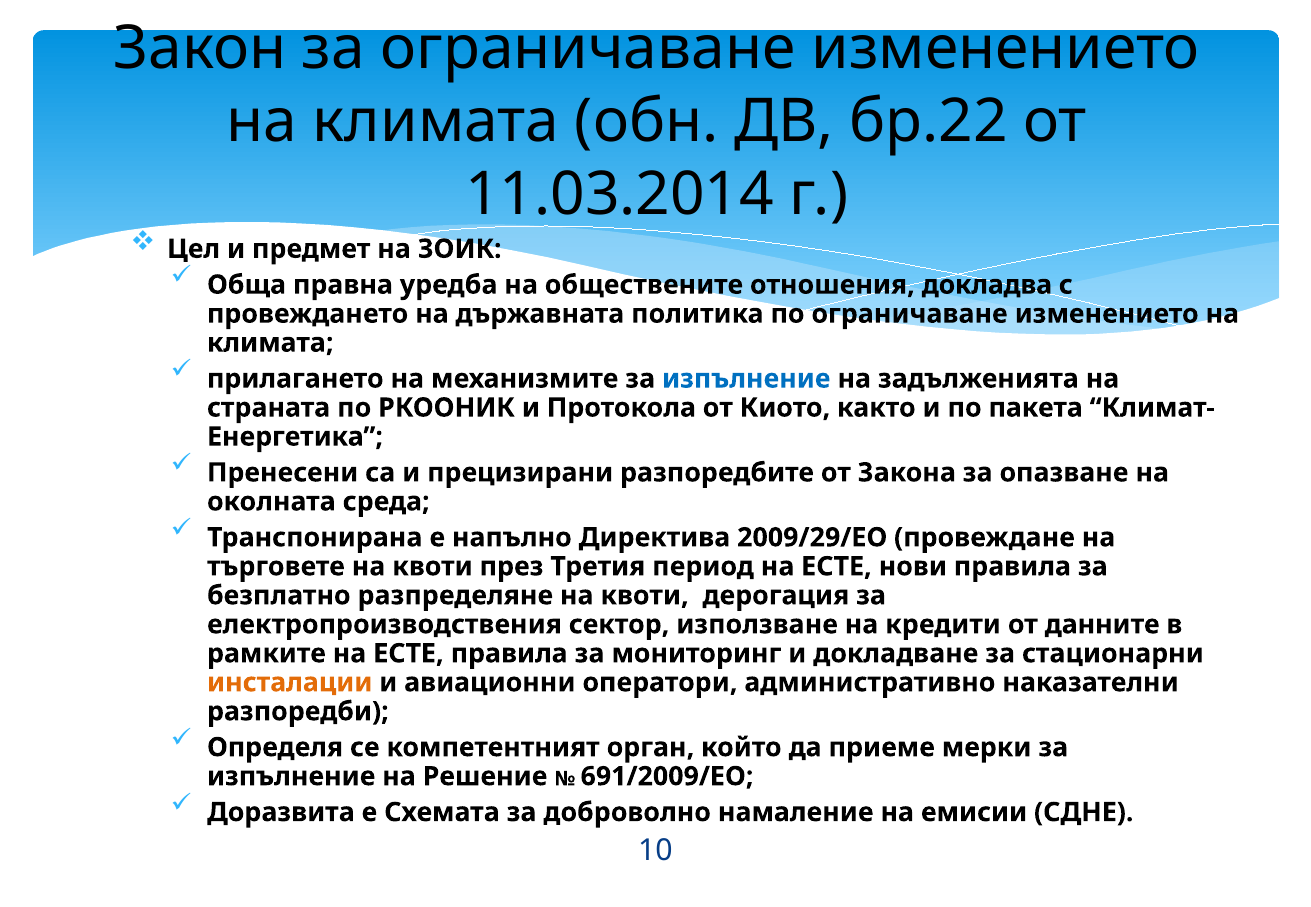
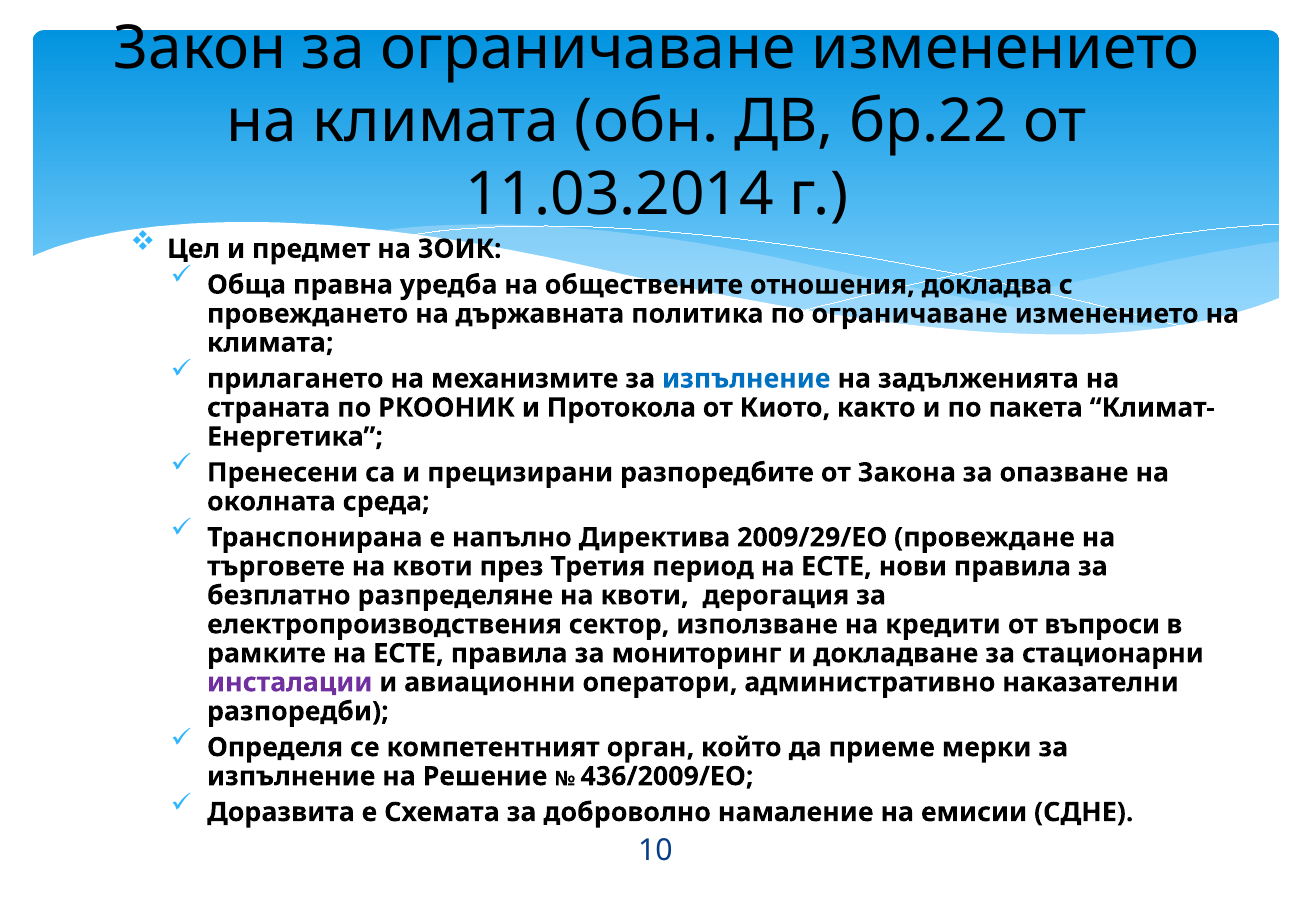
данните: данните -> въпроси
инсталации colour: orange -> purple
691/2009/ЕО: 691/2009/ЕО -> 436/2009/ЕО
